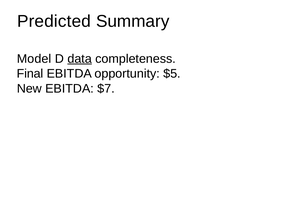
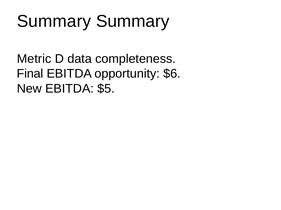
Predicted at (54, 21): Predicted -> Summary
Model: Model -> Metric
data underline: present -> none
$5: $5 -> $6
$7: $7 -> $5
